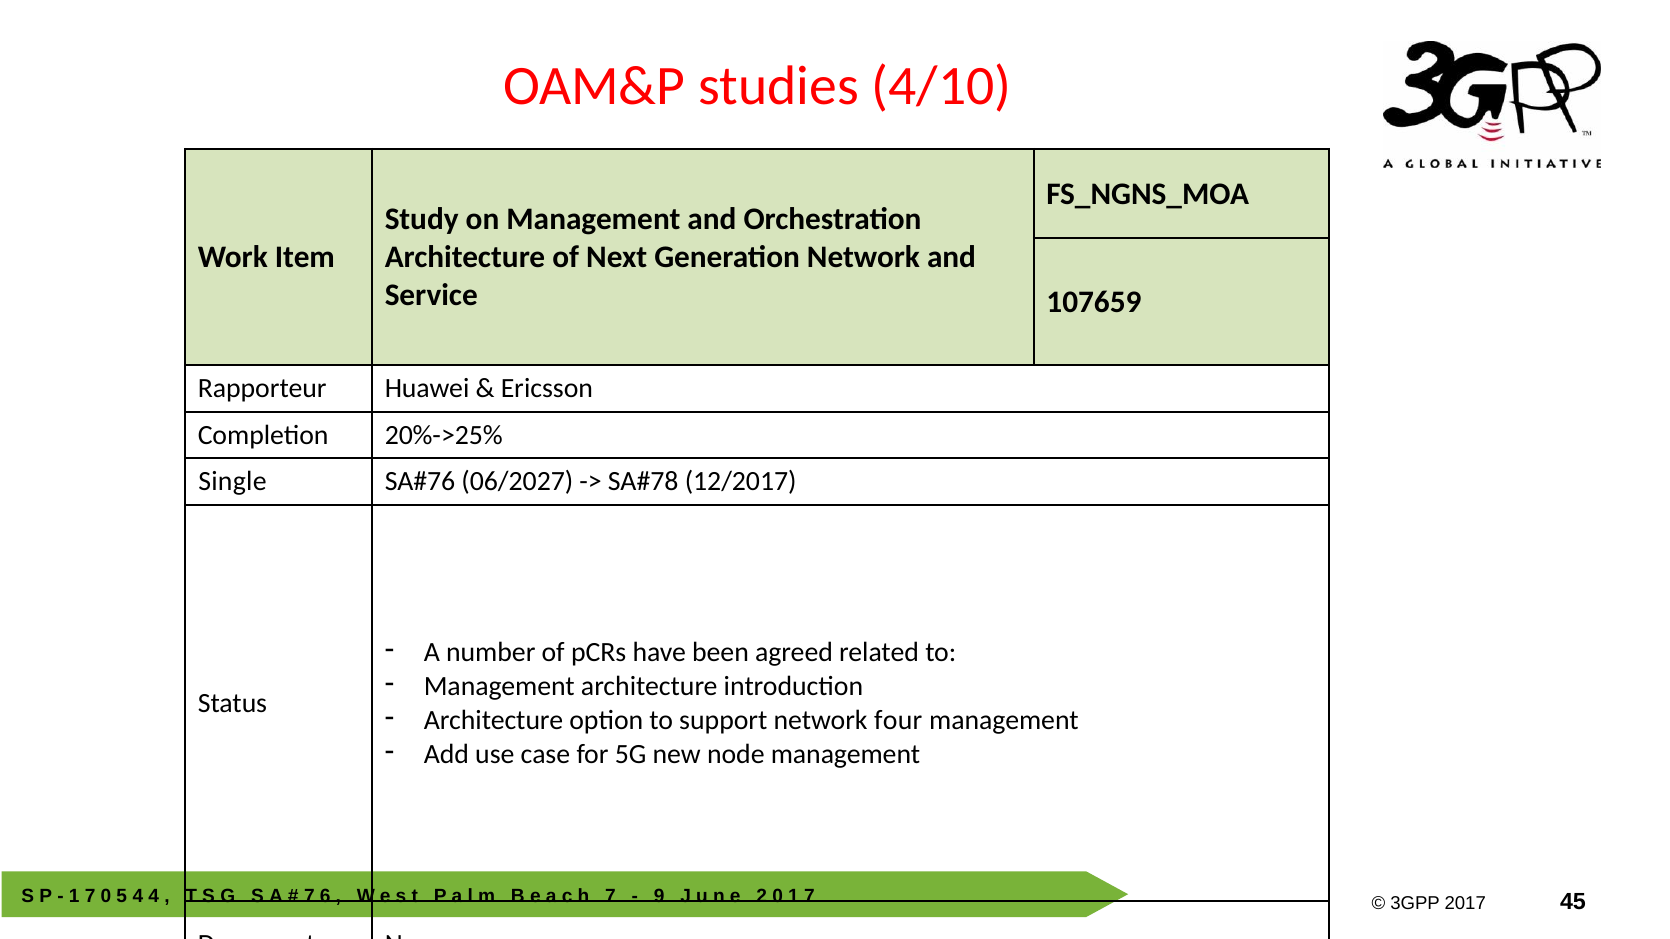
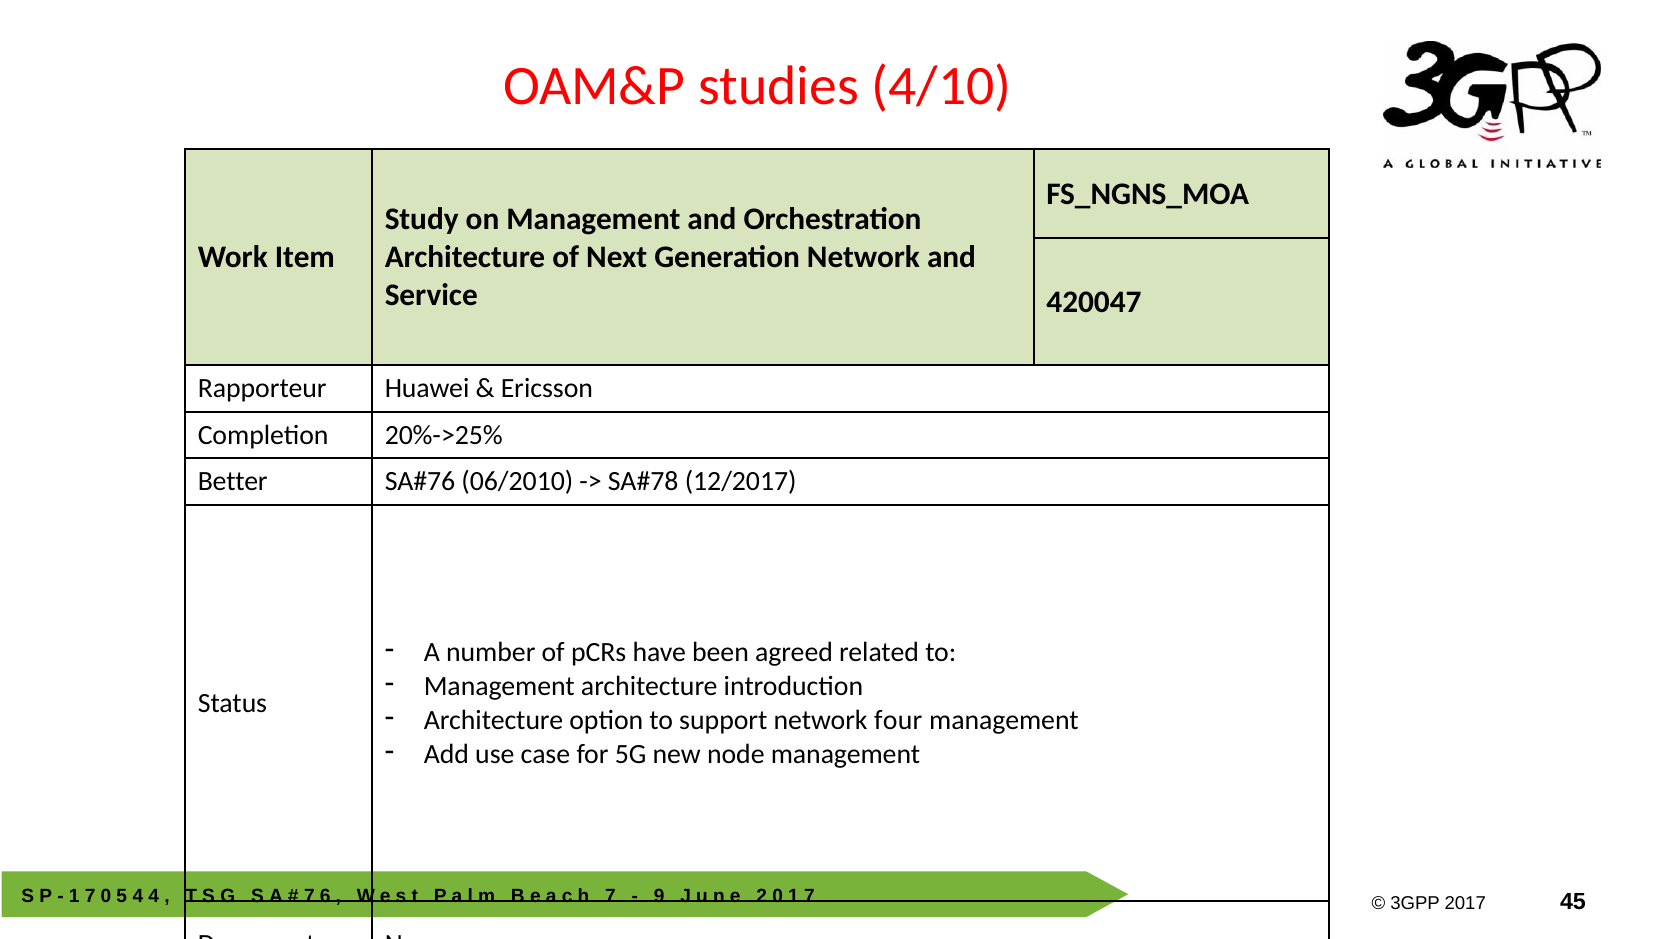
107659: 107659 -> 420047
Single: Single -> Better
06/2027: 06/2027 -> 06/2010
